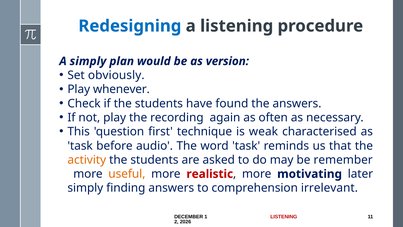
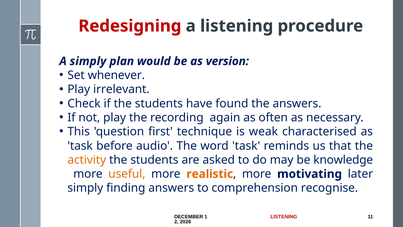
Redesigning colour: blue -> red
obviously: obviously -> whenever
whenever: whenever -> irrelevant
remember: remember -> knowledge
realistic colour: red -> orange
irrelevant: irrelevant -> recognise
